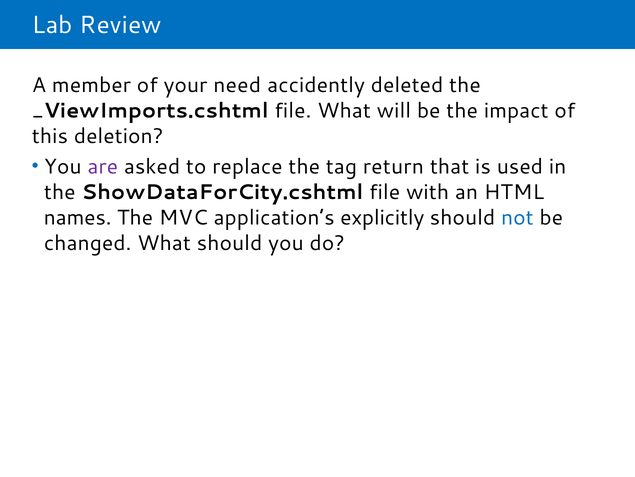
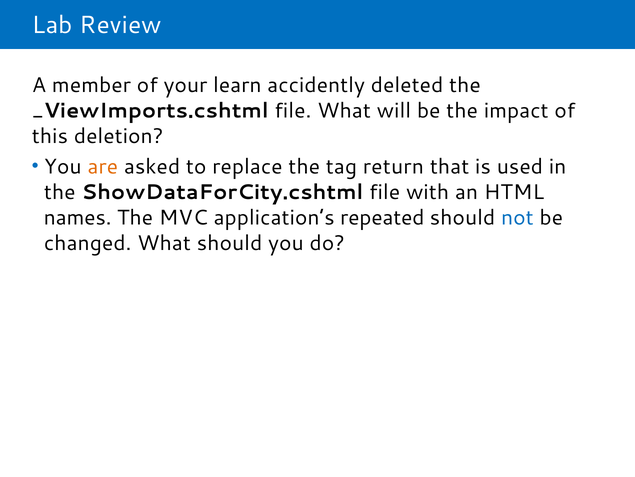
need: need -> learn
are colour: purple -> orange
explicitly: explicitly -> repeated
